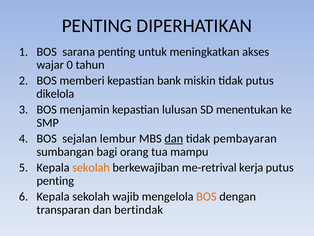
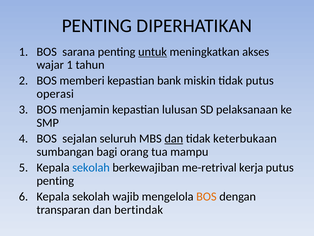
untuk underline: none -> present
wajar 0: 0 -> 1
dikelola: dikelola -> operasi
menentukan: menentukan -> pelaksanaan
lembur: lembur -> seluruh
pembayaran: pembayaran -> keterbukaan
sekolah at (91, 167) colour: orange -> blue
